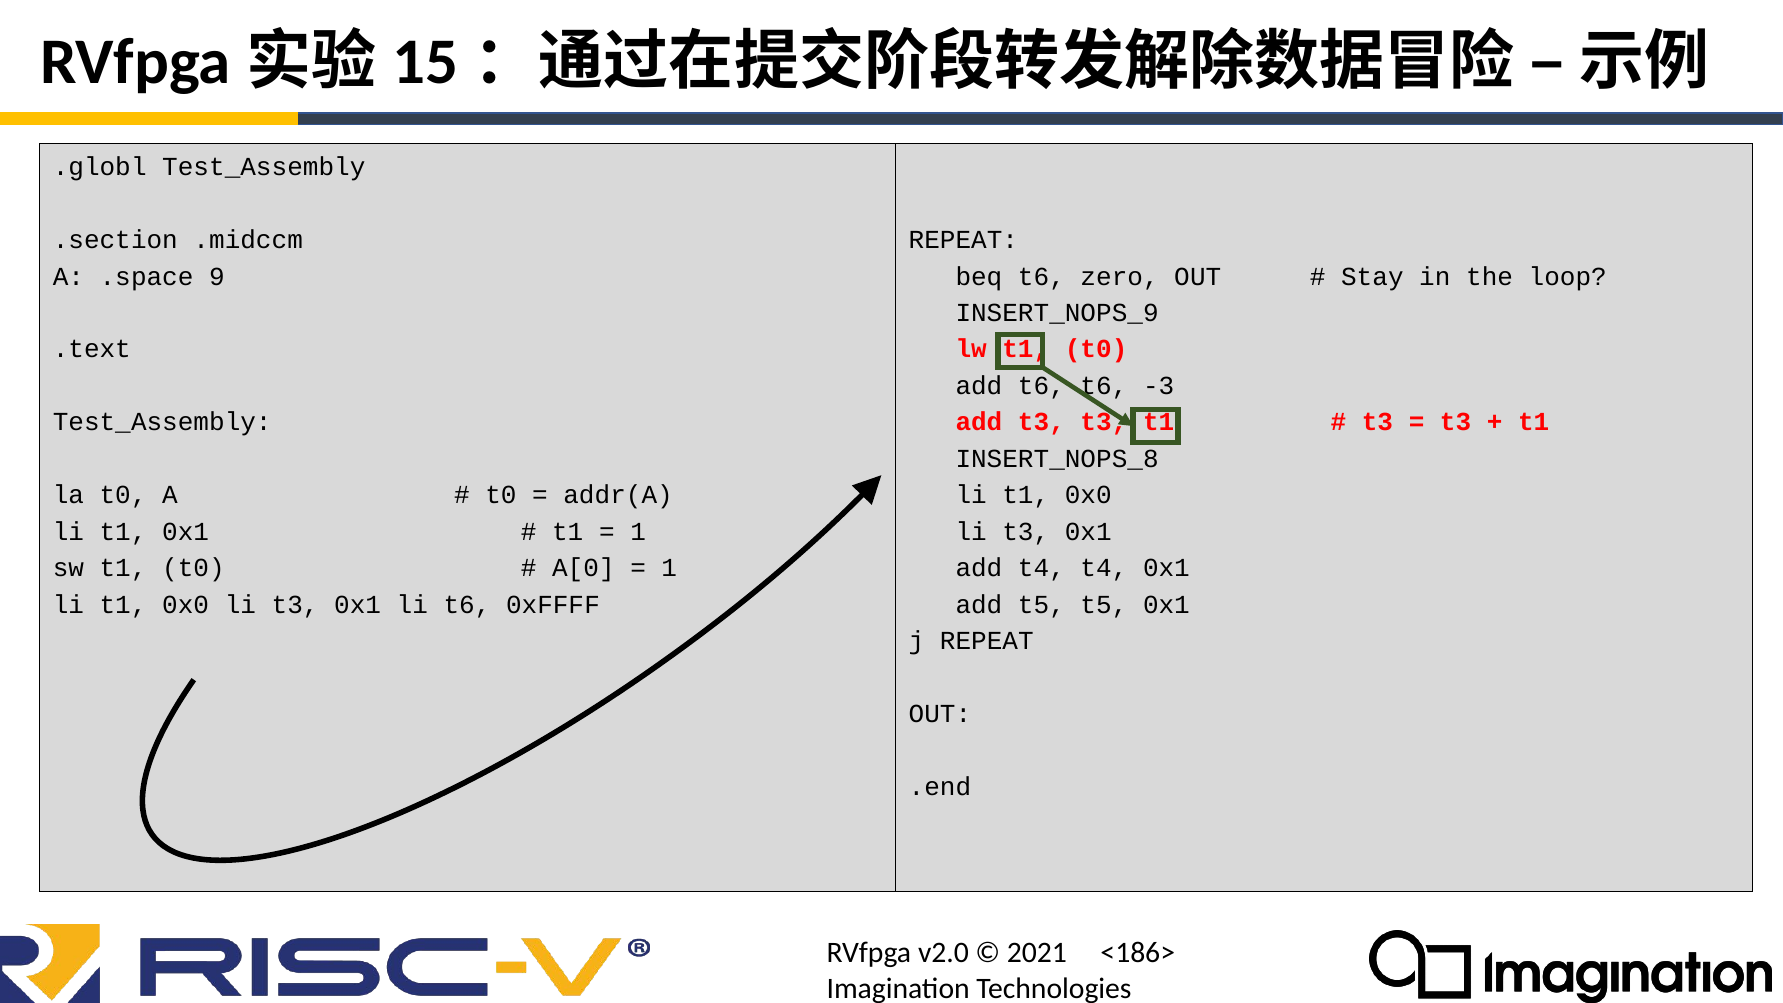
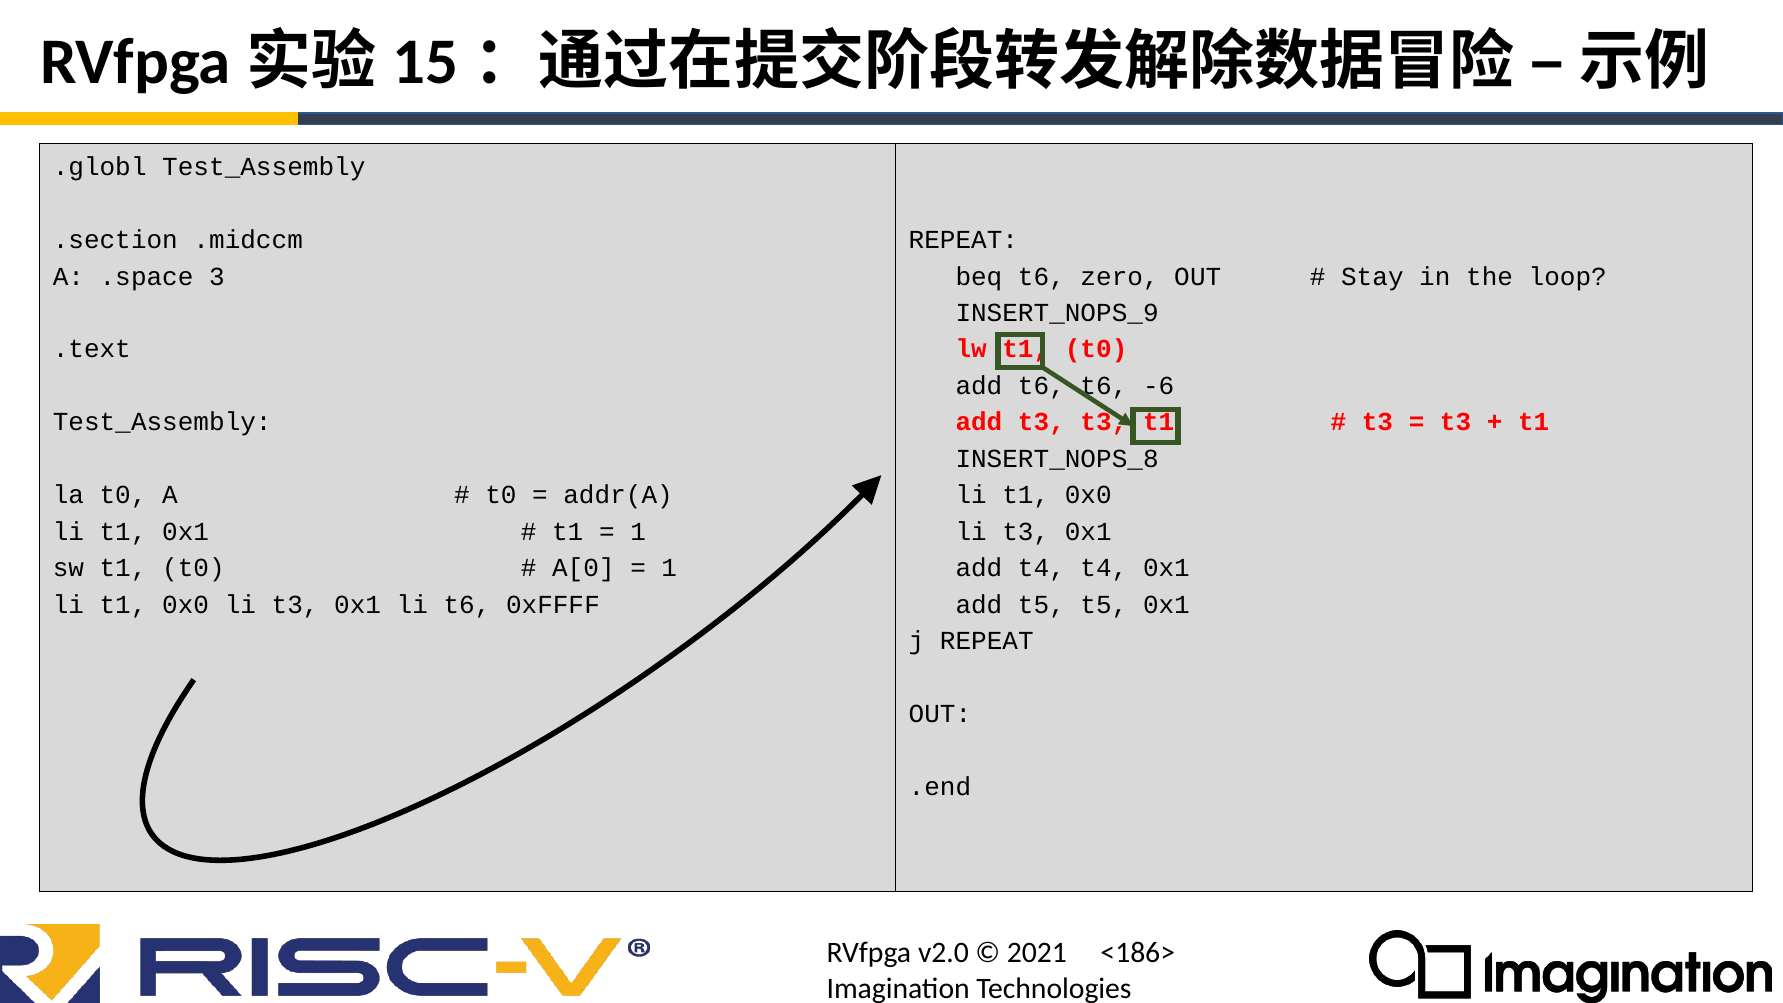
9: 9 -> 3
-3: -3 -> -6
